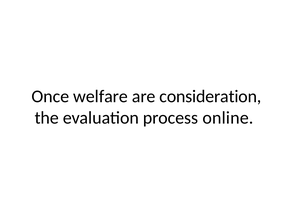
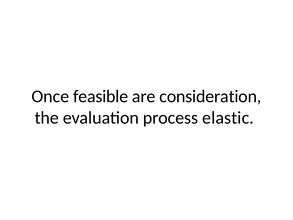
welfare: welfare -> feasible
online: online -> elastic
